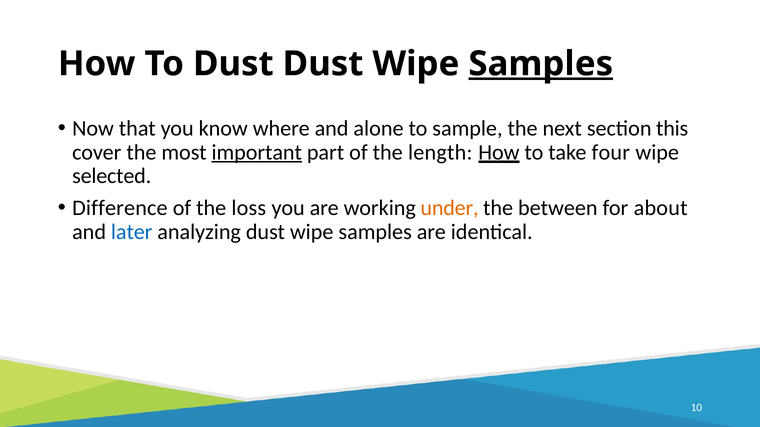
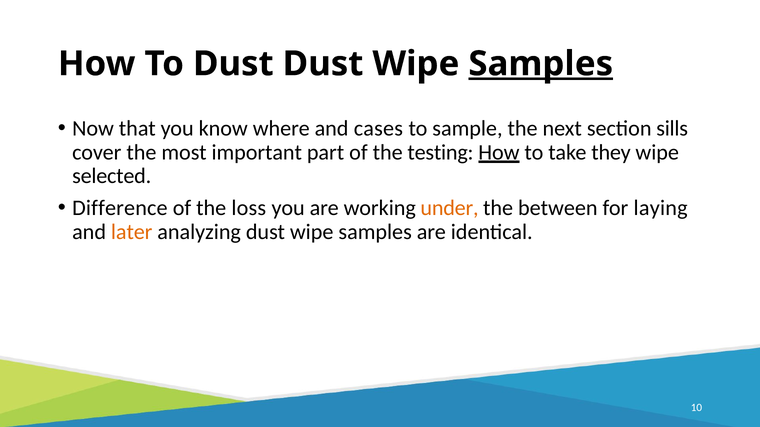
alone: alone -> cases
this: this -> sills
important underline: present -> none
length: length -> testing
four: four -> they
about: about -> laying
later colour: blue -> orange
